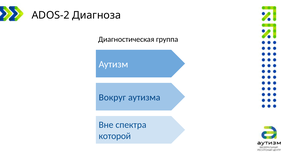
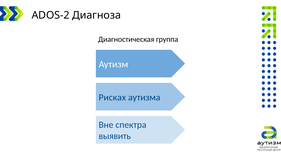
Вокруг: Вокруг -> Рисках
которой: которой -> выявить
